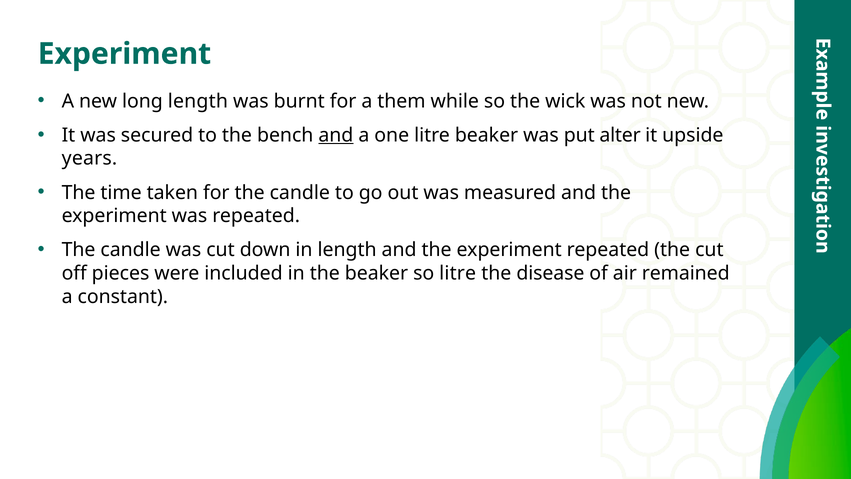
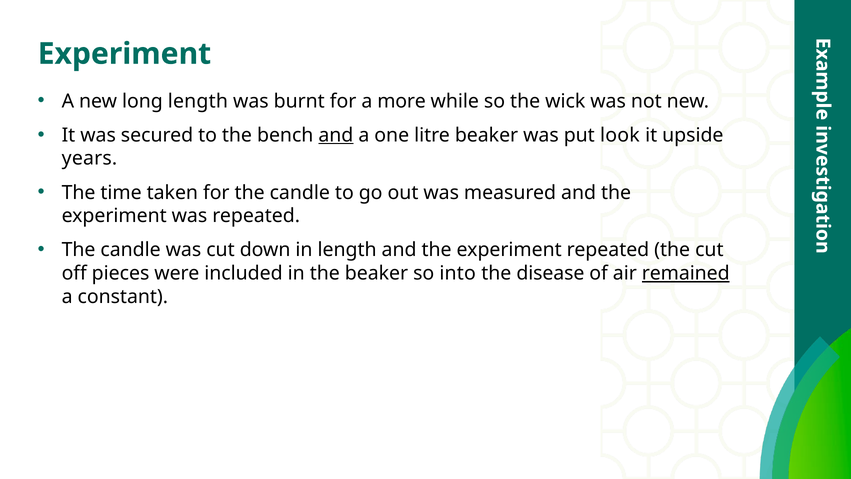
them: them -> more
alter: alter -> look
so litre: litre -> into
remained underline: none -> present
